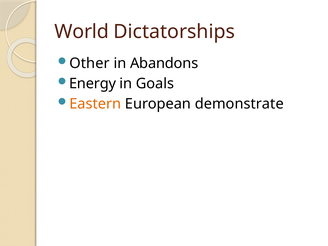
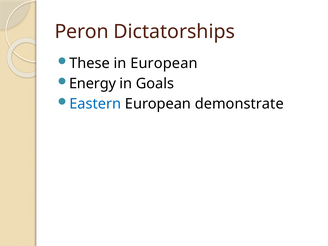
World: World -> Peron
Other: Other -> These
in Abandons: Abandons -> European
Eastern colour: orange -> blue
